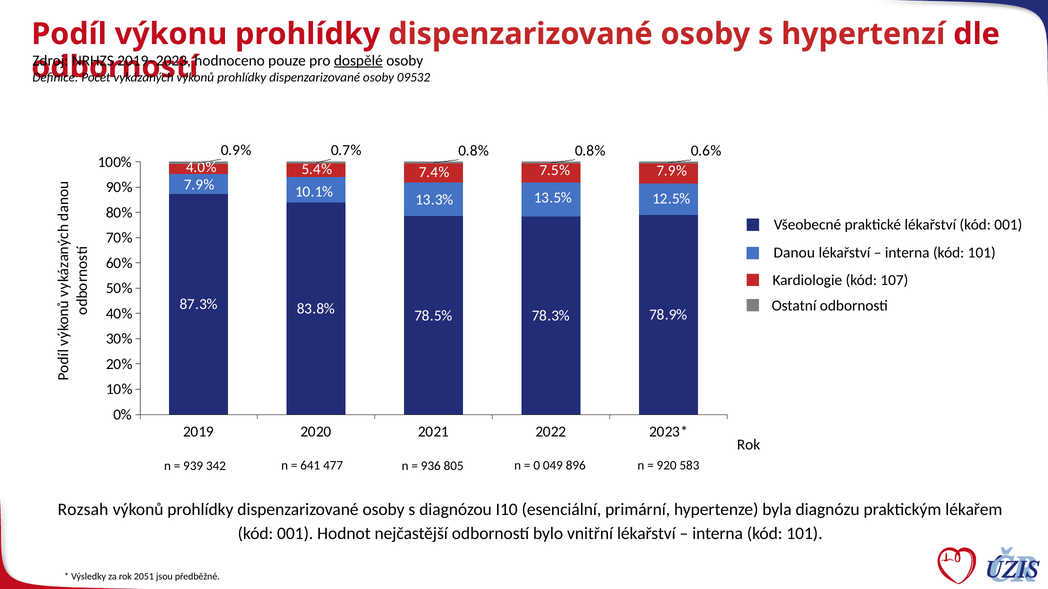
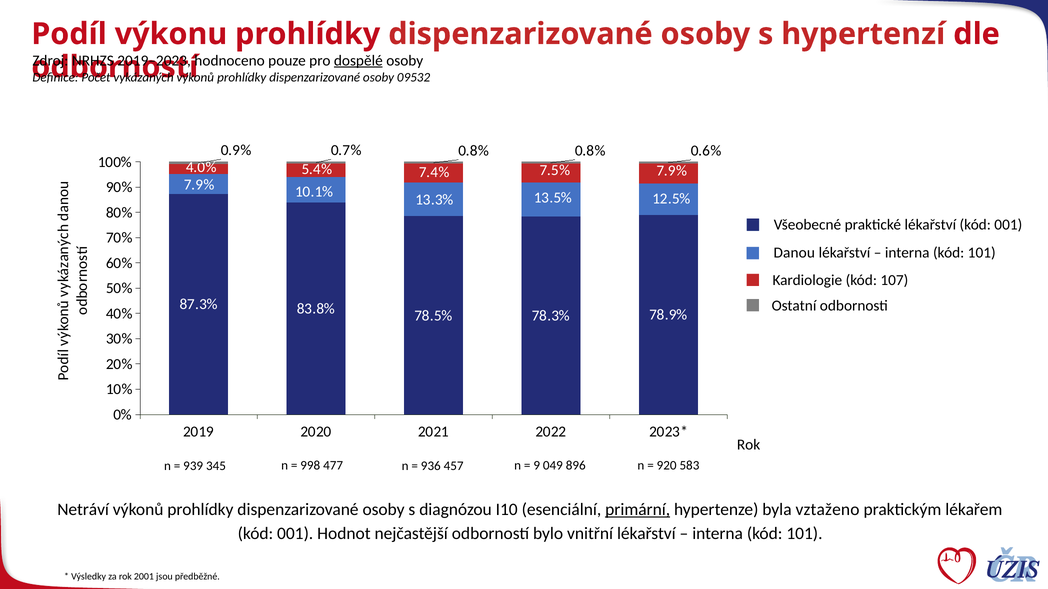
342: 342 -> 345
641: 641 -> 998
805: 805 -> 457
0: 0 -> 9
Rozsah: Rozsah -> Netráví
primární underline: none -> present
diagnózu: diagnózu -> vztaženo
2051: 2051 -> 2001
